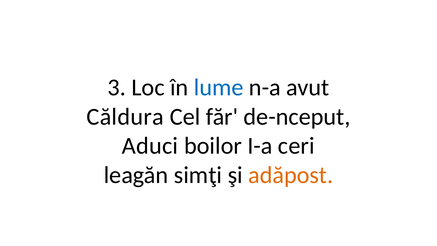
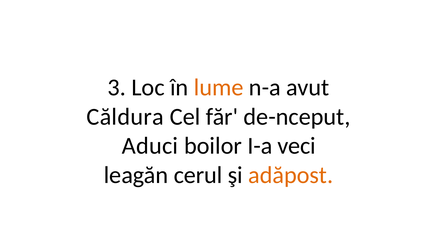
lume colour: blue -> orange
ceri: ceri -> veci
simţi: simţi -> cerul
